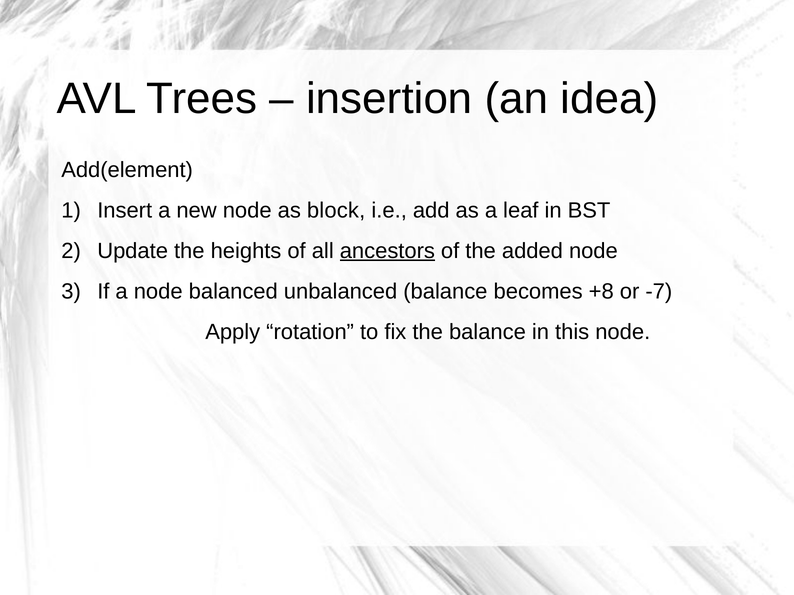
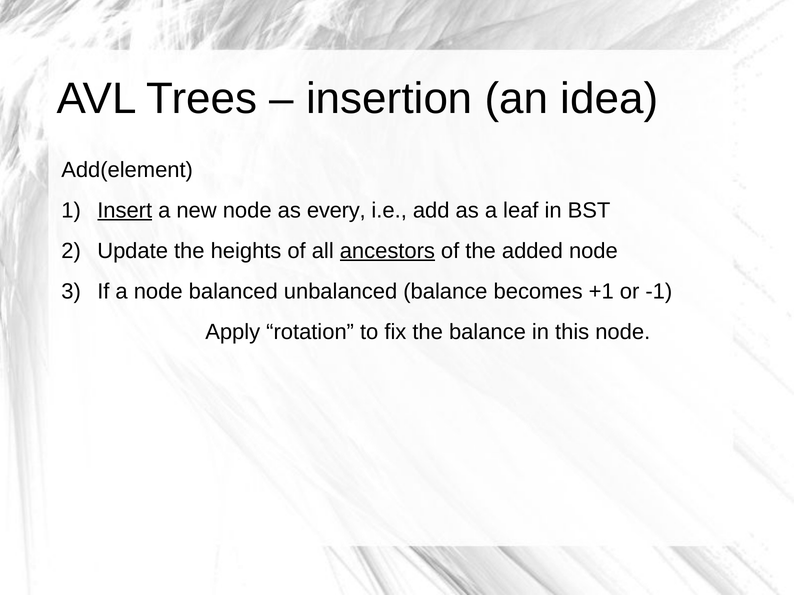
Insert underline: none -> present
block: block -> every
+8: +8 -> +1
-7: -7 -> -1
